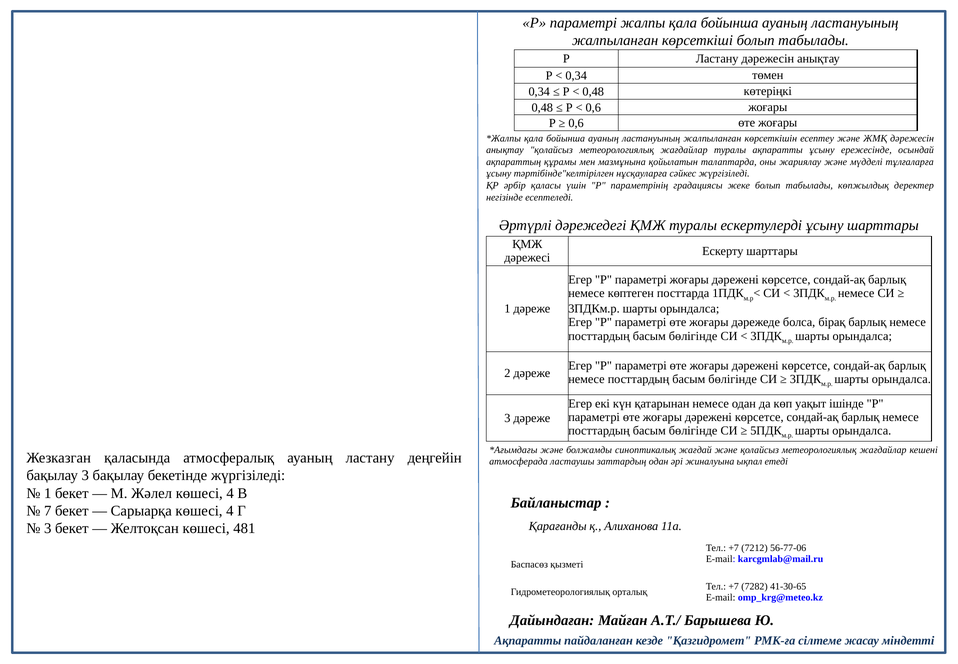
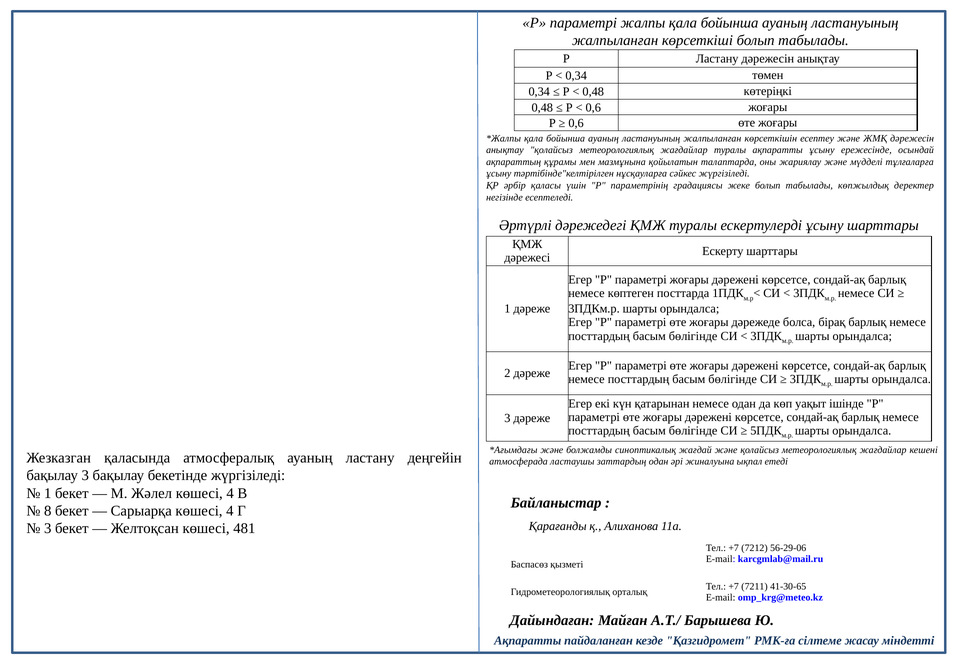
7: 7 -> 8
56-77-06: 56-77-06 -> 56-29-06
7282: 7282 -> 7211
